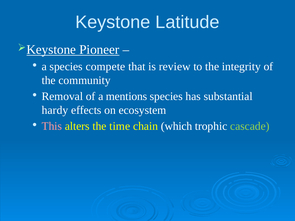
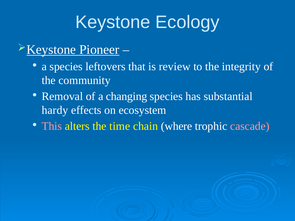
Latitude: Latitude -> Ecology
compete: compete -> leftovers
mentions: mentions -> changing
which: which -> where
cascade colour: light green -> pink
